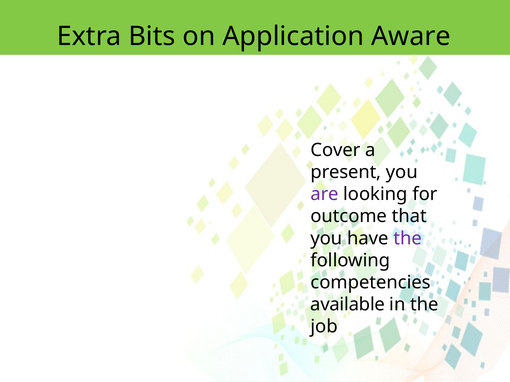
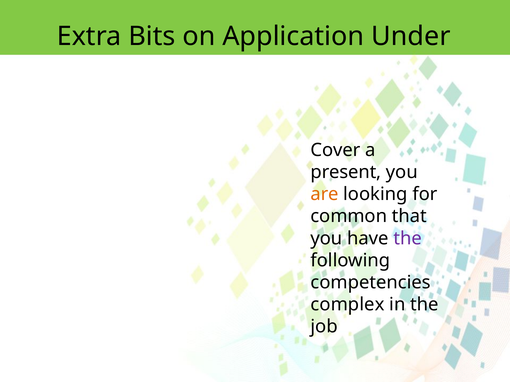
Aware: Aware -> Under
are colour: purple -> orange
outcome: outcome -> common
available: available -> complex
